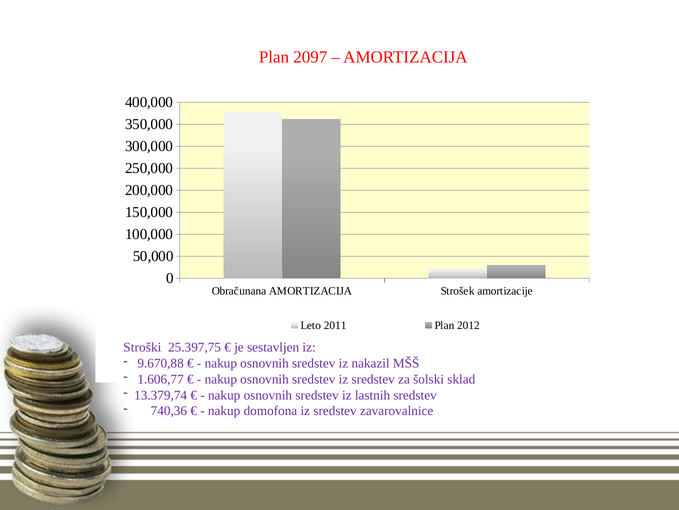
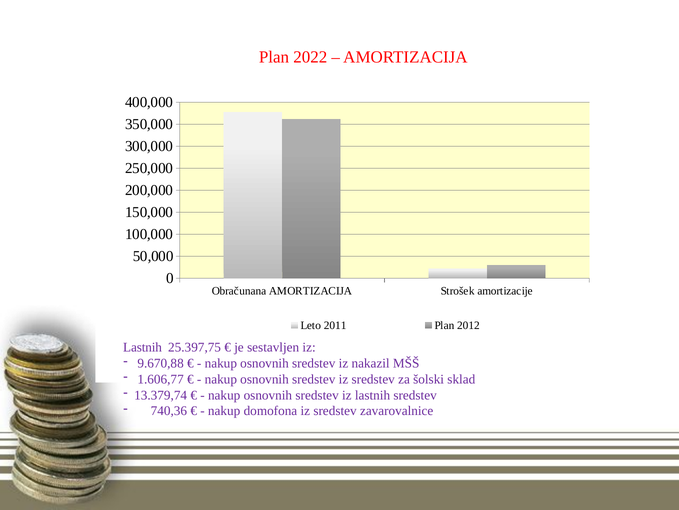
2097: 2097 -> 2022
Stroški at (142, 347): Stroški -> Lastnih
